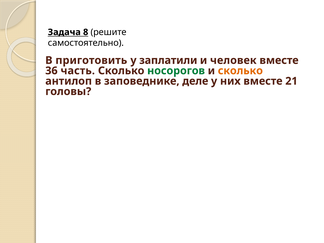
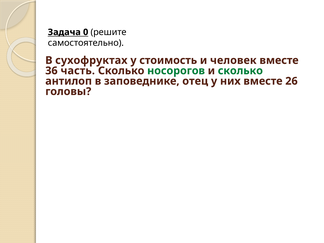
8: 8 -> 0
приготовить: приготовить -> сухофруктах
заплатили: заплатили -> стоимость
сколько at (240, 71) colour: orange -> green
деле: деле -> отец
21: 21 -> 26
